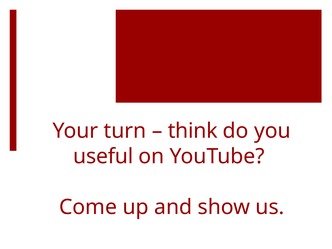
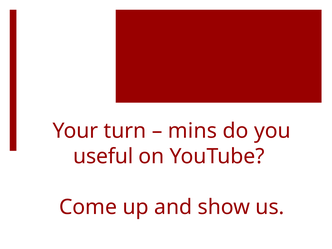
think: think -> mins
